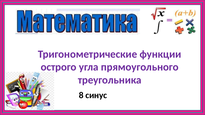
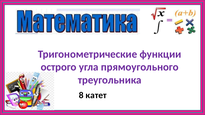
синус: синус -> катет
